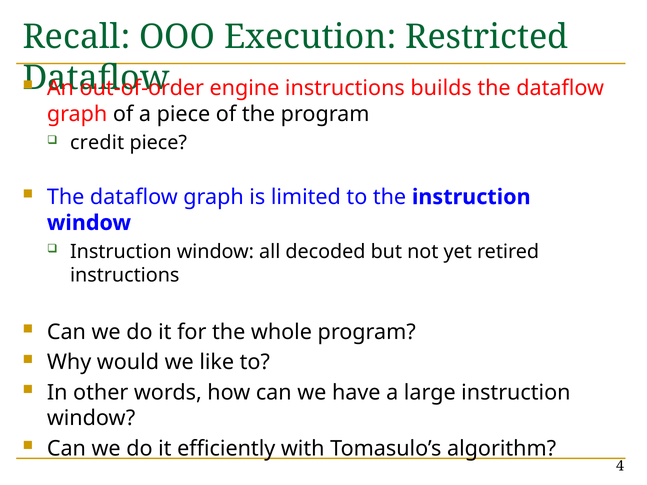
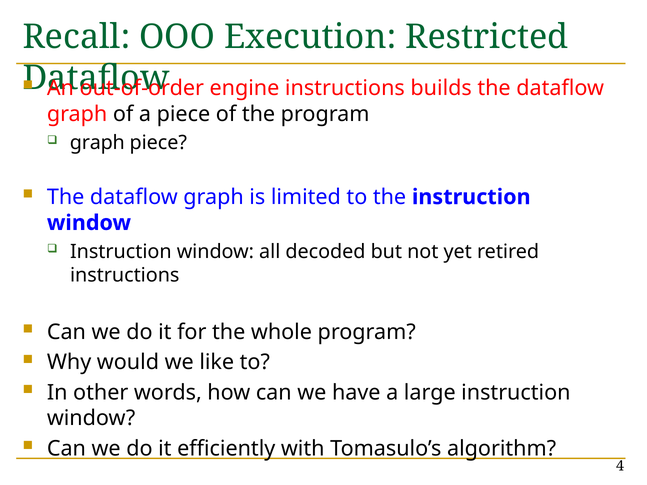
credit at (97, 143): credit -> graph
